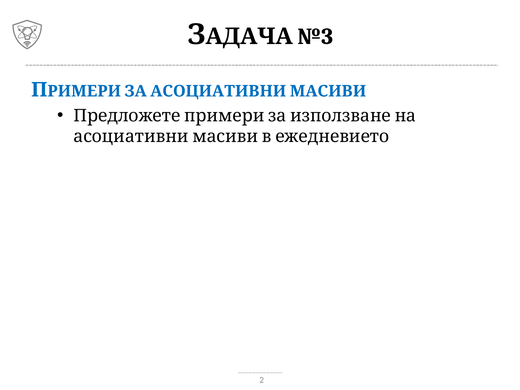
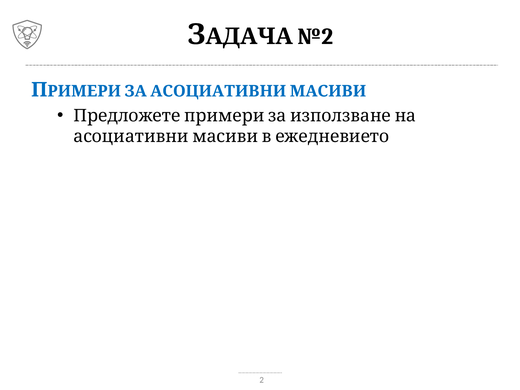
№3: №3 -> №2
